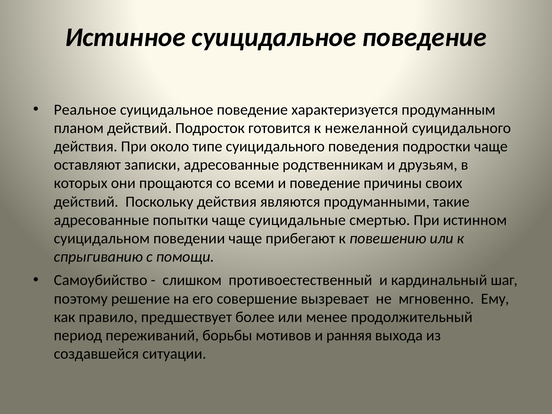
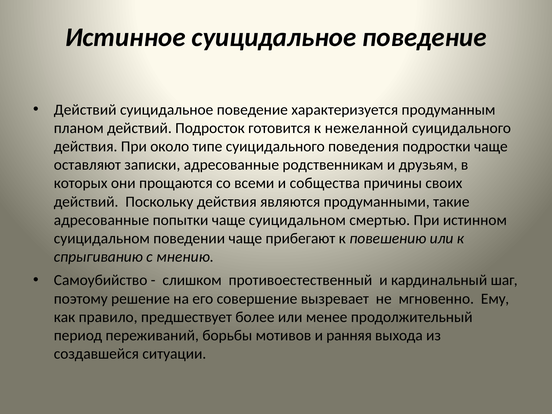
Реальное at (85, 110): Реальное -> Действий
и поведение: поведение -> собщества
чаще суицидальные: суицидальные -> суицидальном
помощи: помощи -> мнению
